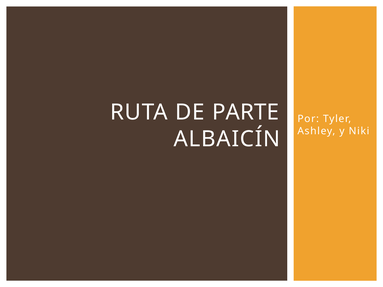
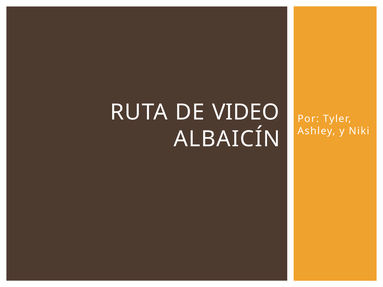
PARTE: PARTE -> VIDEO
